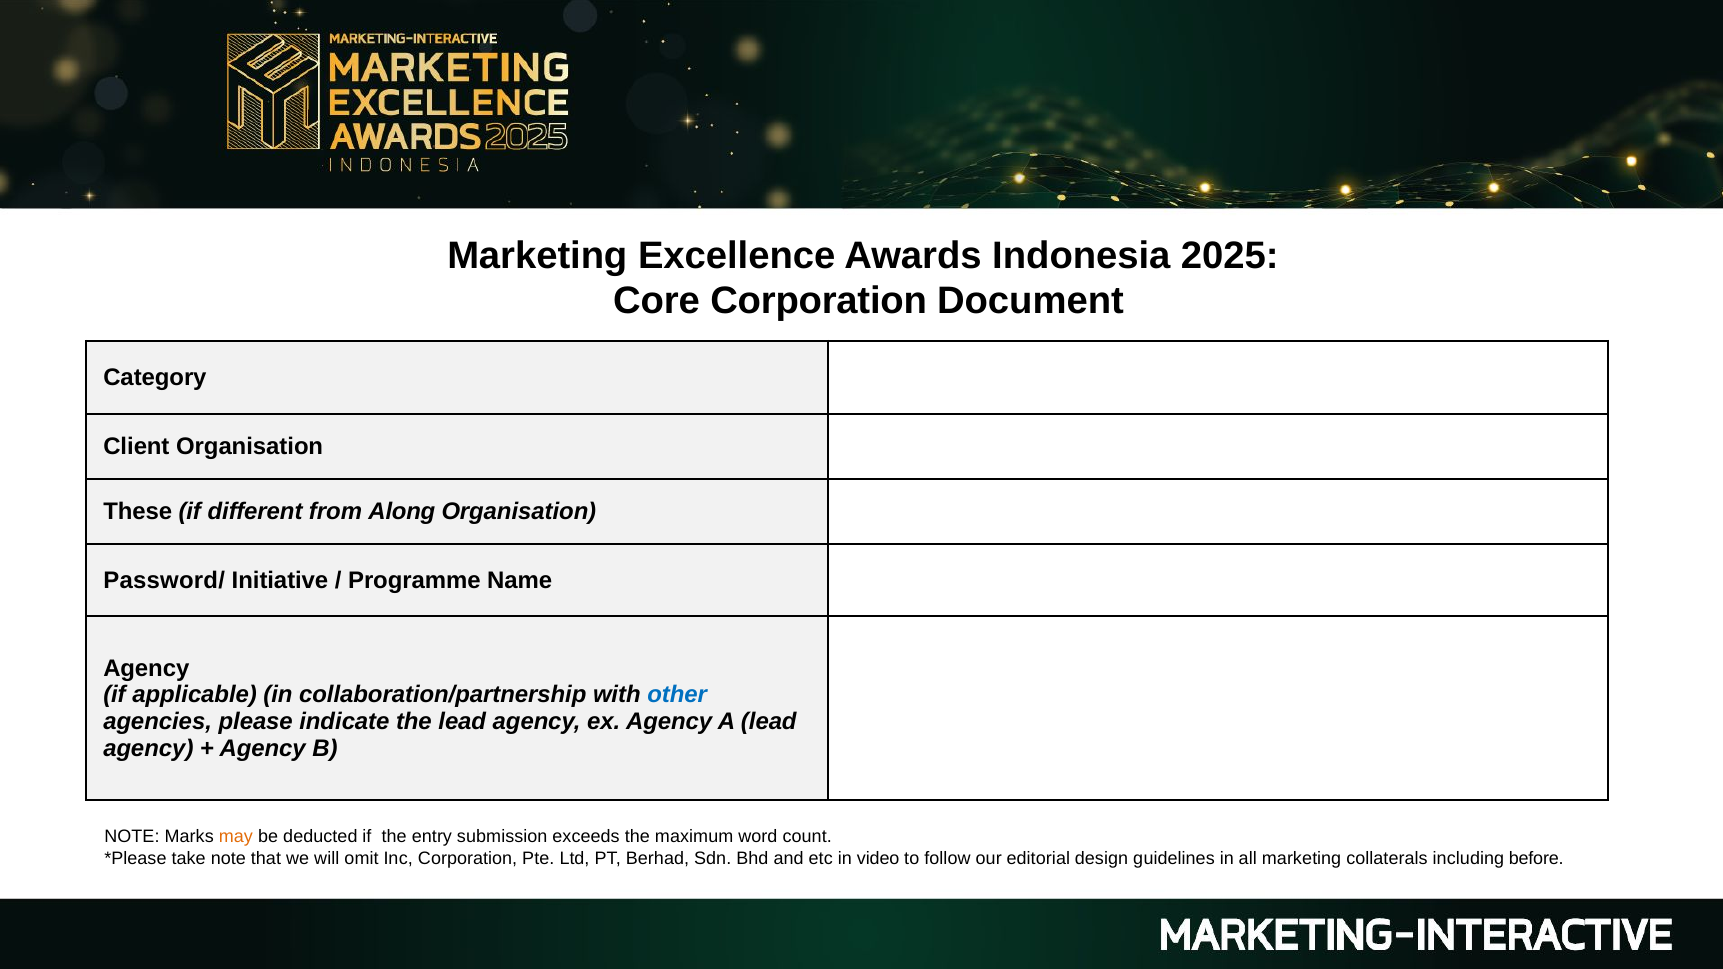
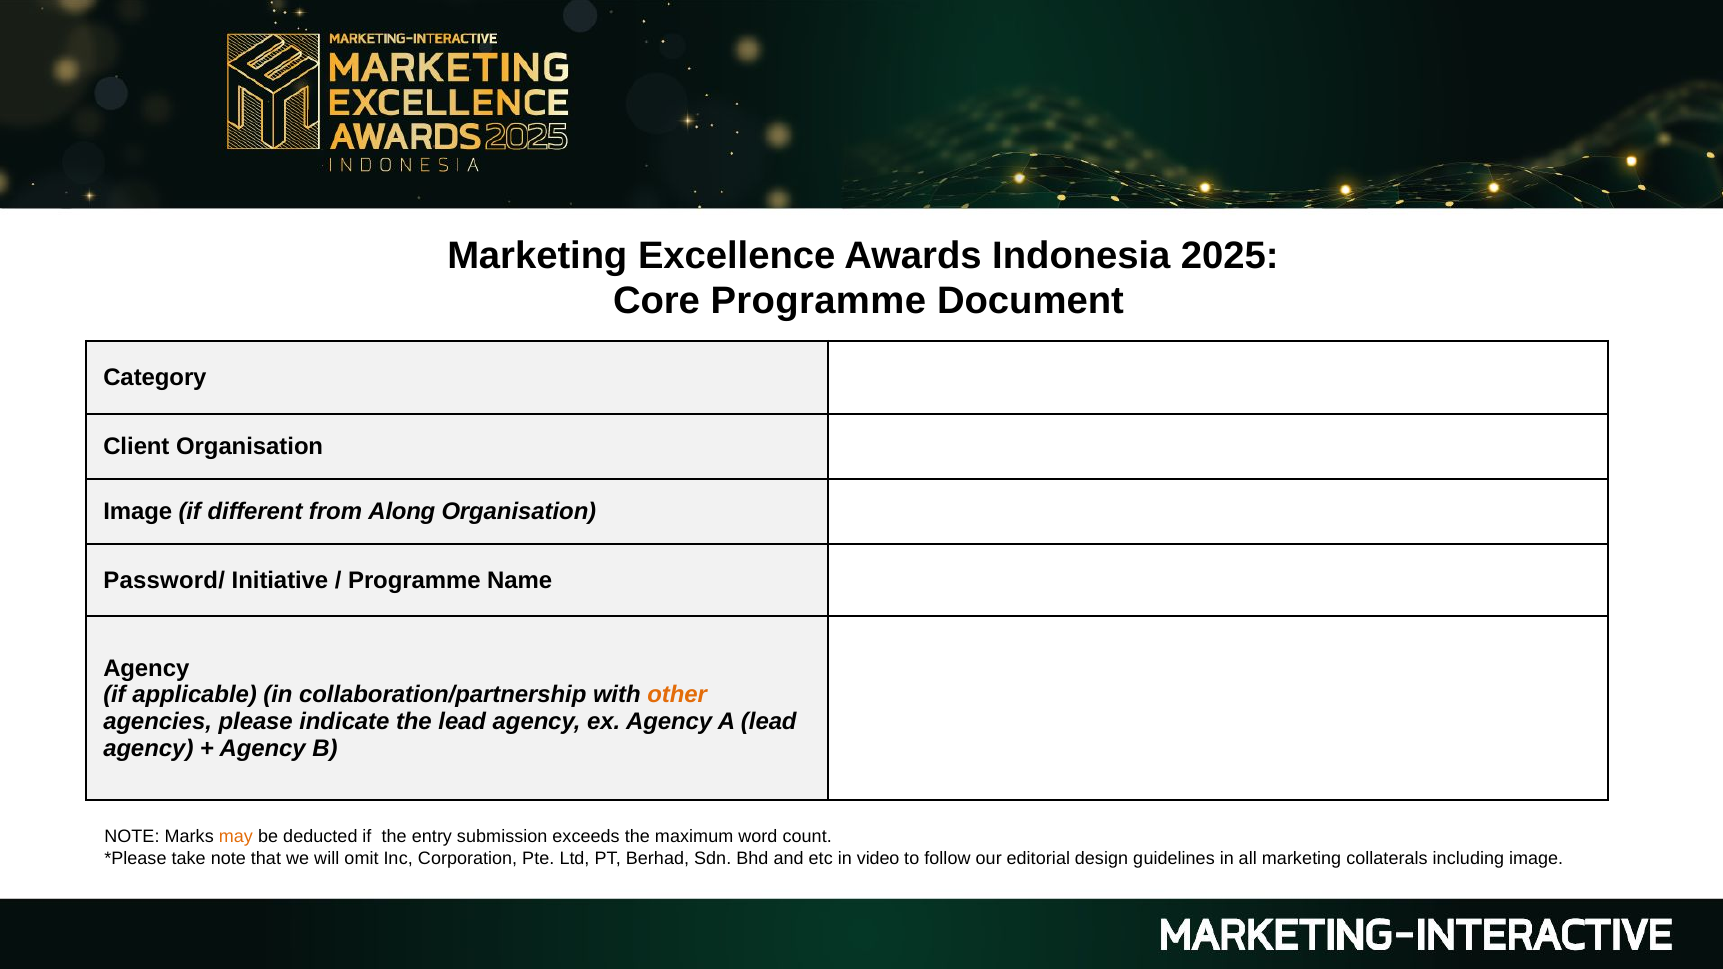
Core Corporation: Corporation -> Programme
These at (138, 512): These -> Image
other colour: blue -> orange
including before: before -> image
